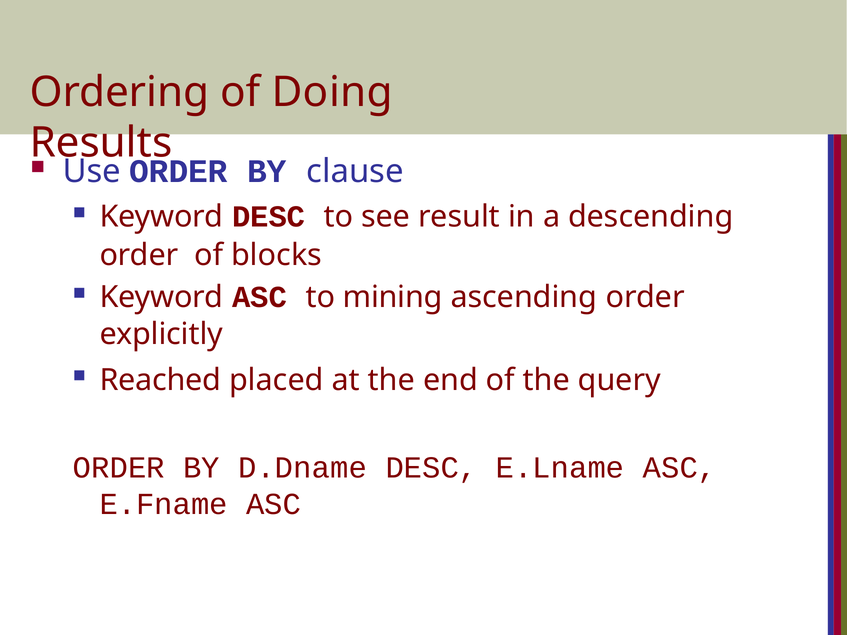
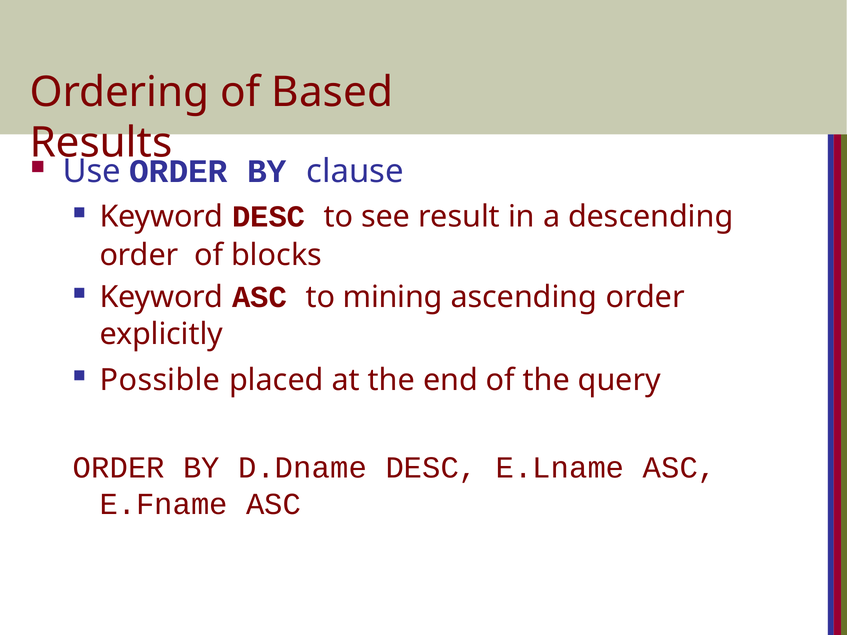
Doing: Doing -> Based
Reached: Reached -> Possible
